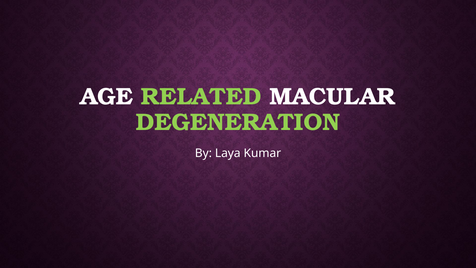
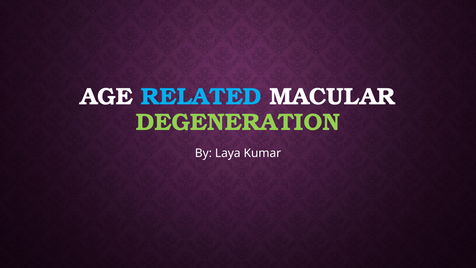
RELATED colour: light green -> light blue
